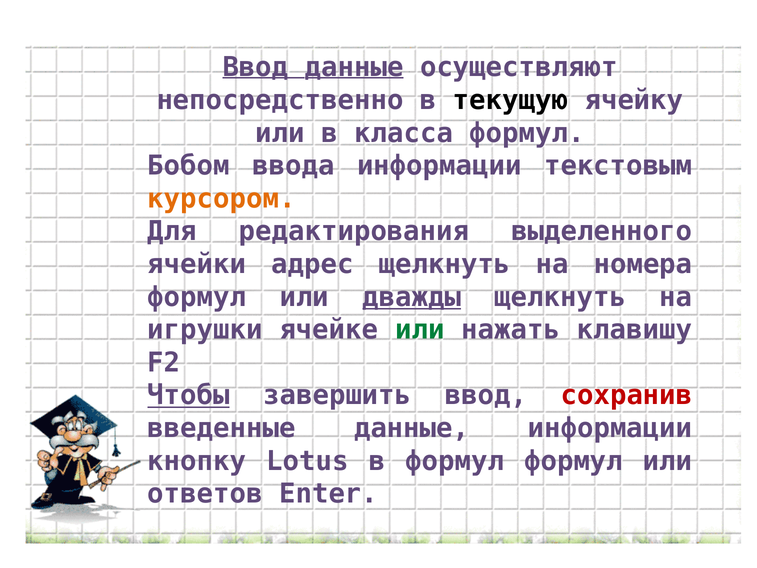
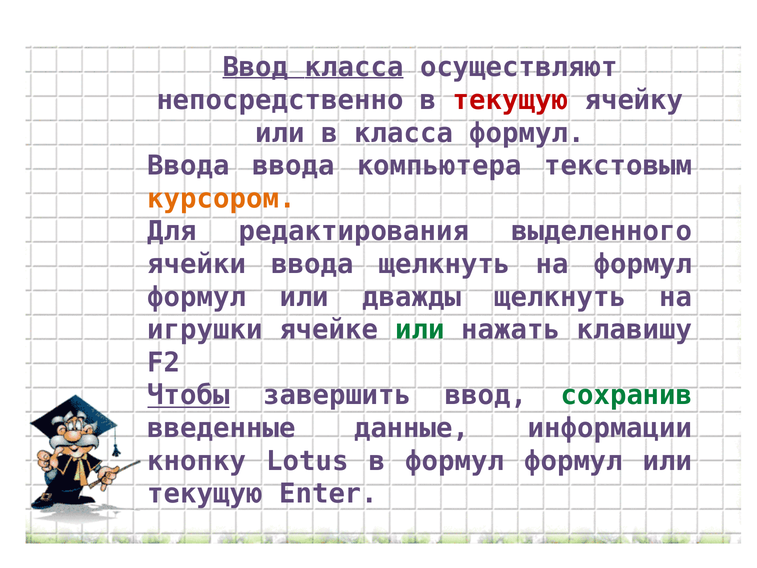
Ввод данные: данные -> класса
текущую at (510, 100) colour: black -> red
Бобом at (189, 166): Бобом -> Ввода
ввода информации: информации -> компьютера
ячейки адрес: адрес -> ввода
на номера: номера -> формул
дважды underline: present -> none
сохранив colour: red -> green
ответов at (205, 494): ответов -> текущую
